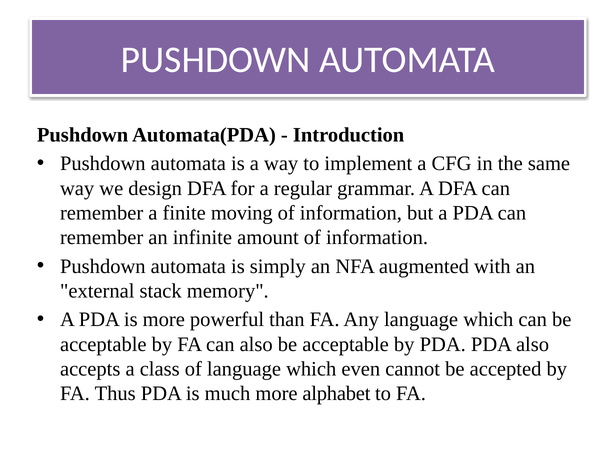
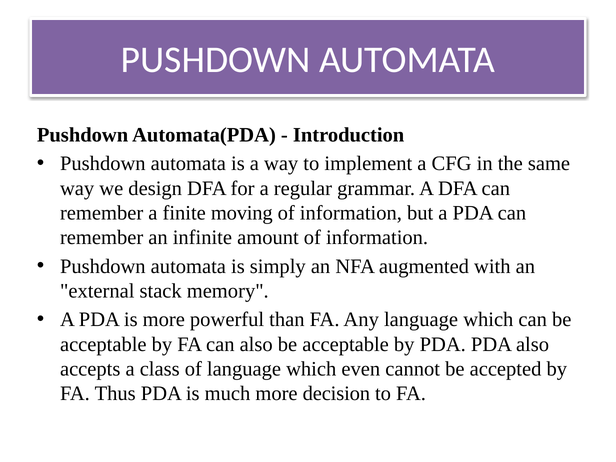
alphabet: alphabet -> decision
